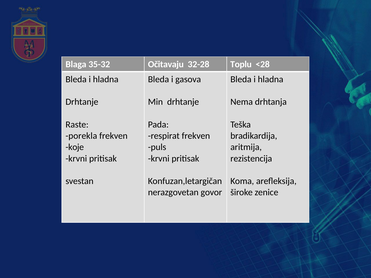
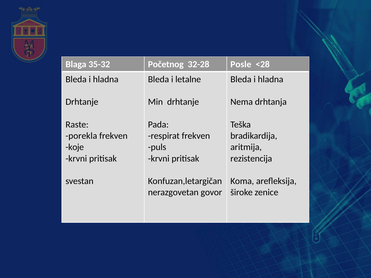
Očitavaju: Očitavaju -> Početnog
Toplu: Toplu -> Posle
gasova: gasova -> letalne
